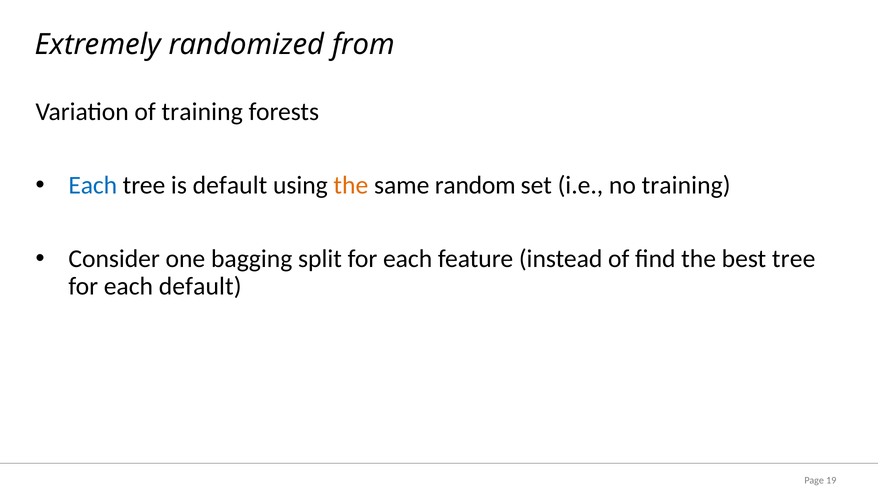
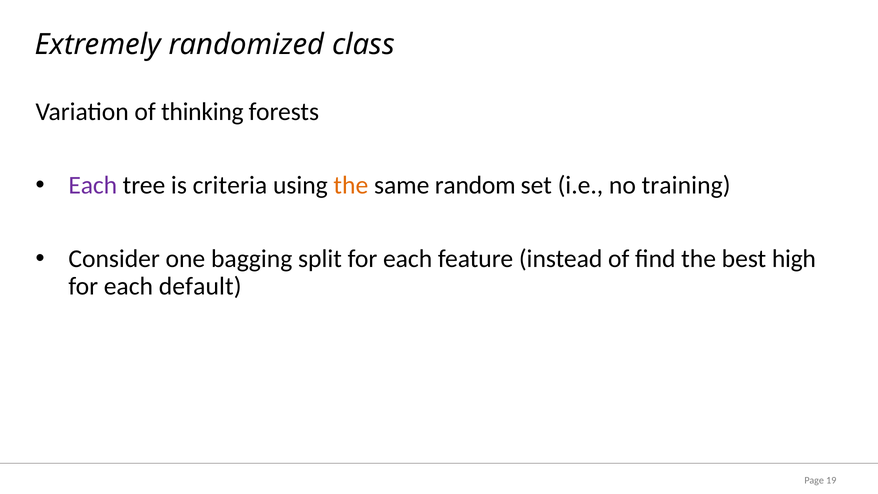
from: from -> class
of training: training -> thinking
Each at (93, 185) colour: blue -> purple
is default: default -> criteria
best tree: tree -> high
